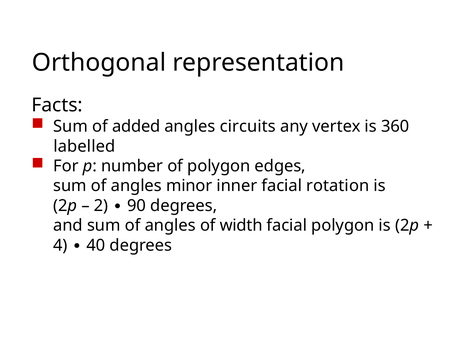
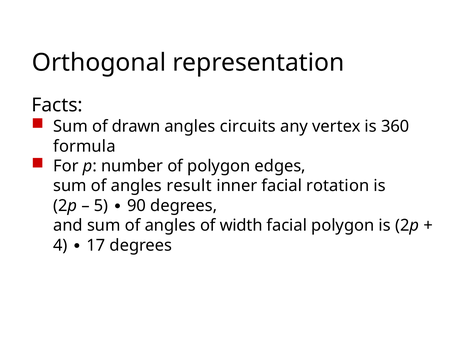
added: added -> drawn
labelled: labelled -> formula
minor: minor -> result
2: 2 -> 5
40: 40 -> 17
